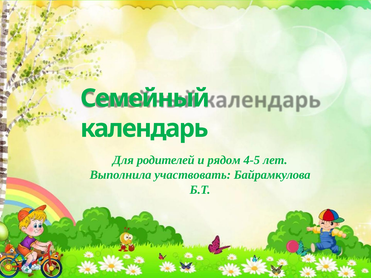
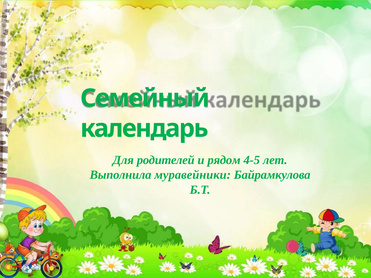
участвовать: участвовать -> муравейники
